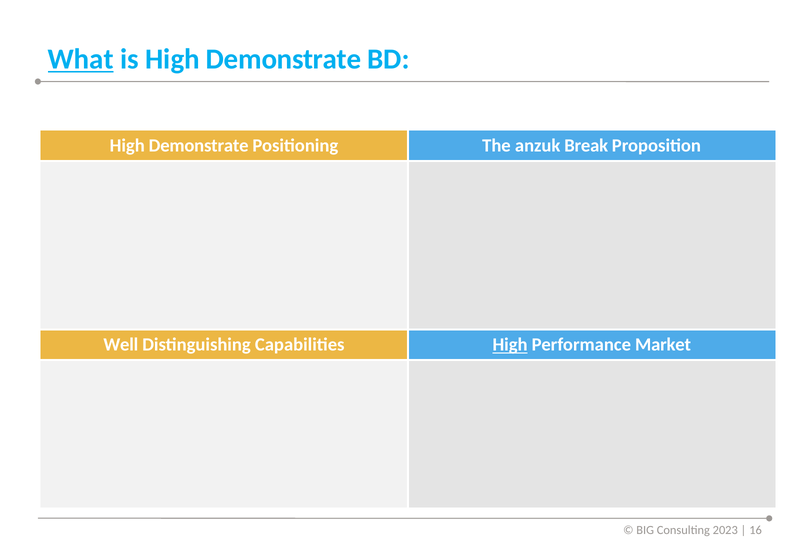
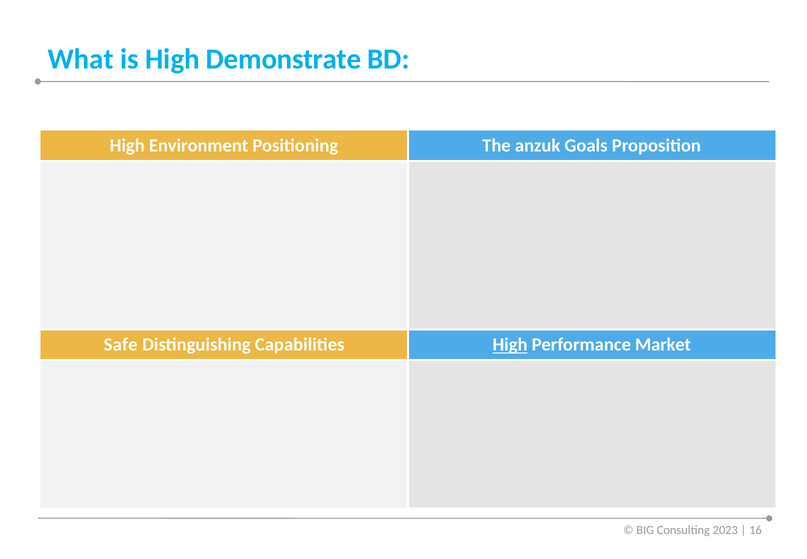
What underline: present -> none
Demonstrate at (199, 146): Demonstrate -> Environment
Break: Break -> Goals
Well: Well -> Safe
